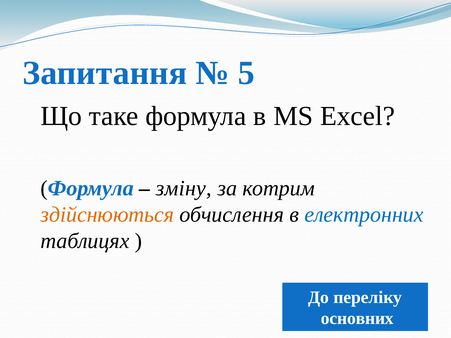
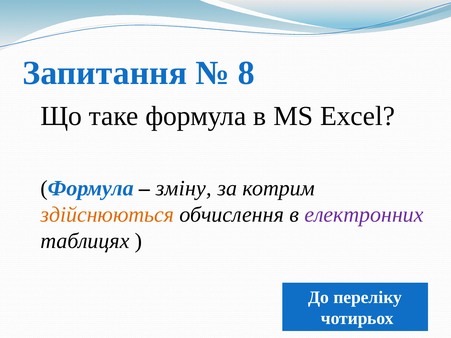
5: 5 -> 8
електронних colour: blue -> purple
основних: основних -> чотирьох
